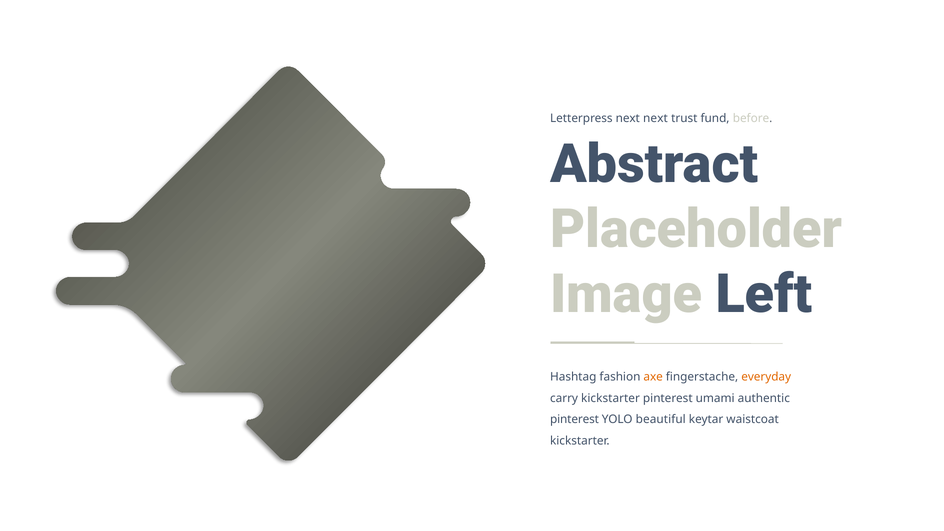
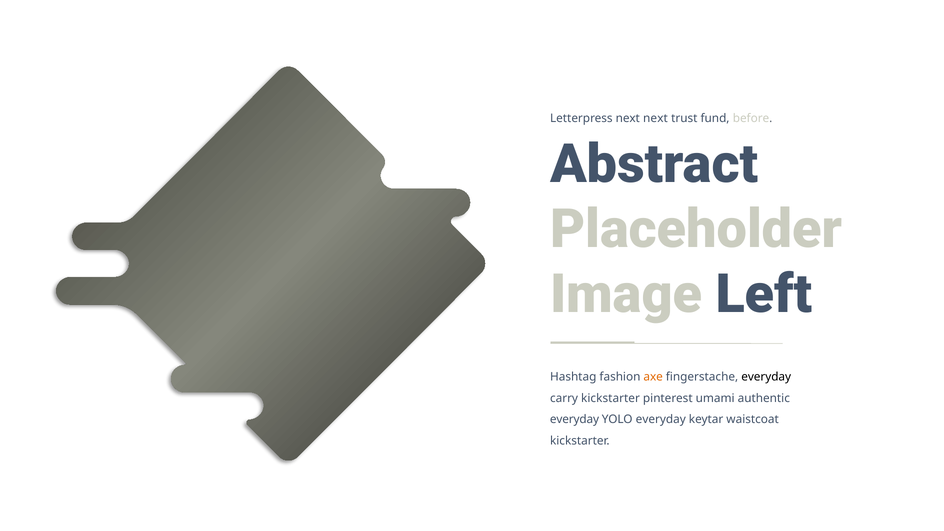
everyday at (766, 377) colour: orange -> black
pinterest at (574, 419): pinterest -> everyday
YOLO beautiful: beautiful -> everyday
